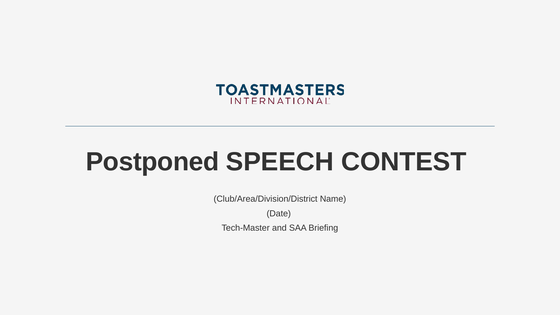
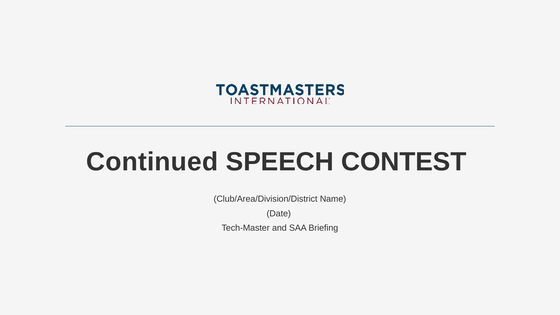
Postponed: Postponed -> Continued
